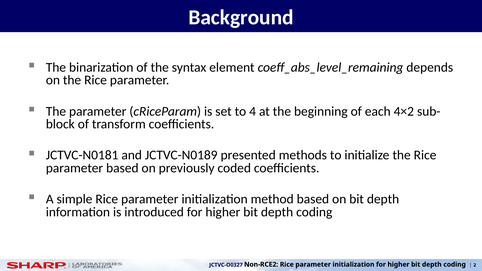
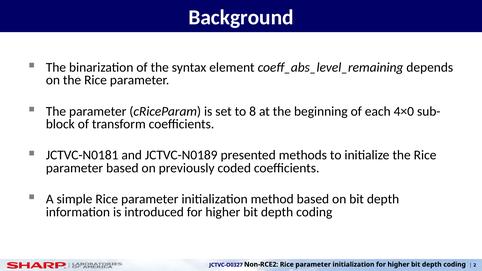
4: 4 -> 8
4×2: 4×2 -> 4×0
